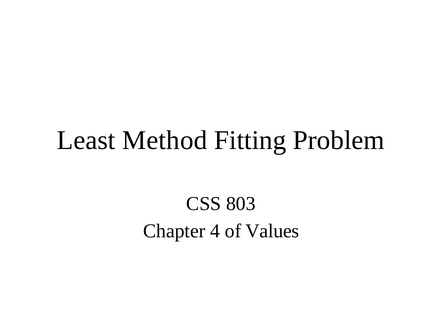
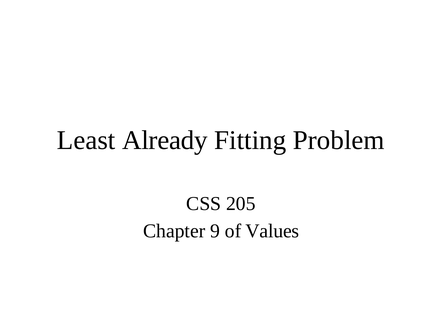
Method: Method -> Already
803: 803 -> 205
4: 4 -> 9
